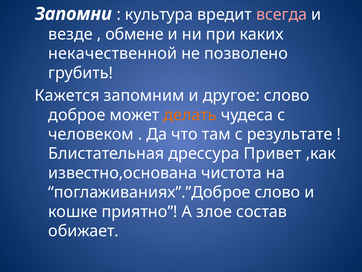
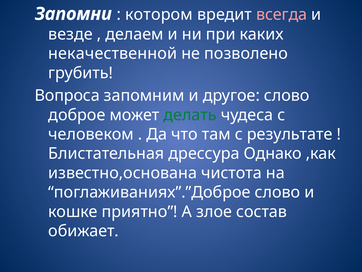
культура: культура -> котором
обмене: обмене -> делаем
Кажется: Кажется -> Вопроса
делать colour: orange -> green
Привет: Привет -> Однако
